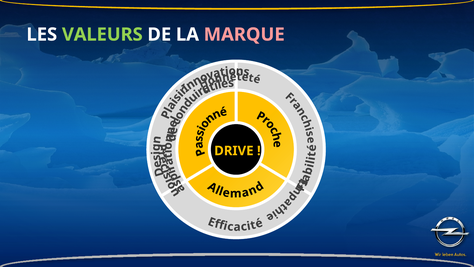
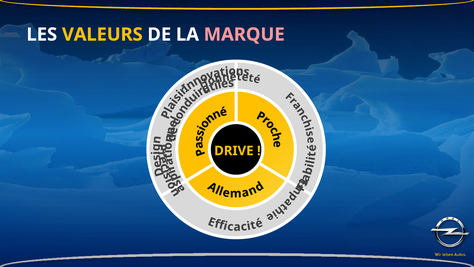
VALEURS colour: light green -> yellow
